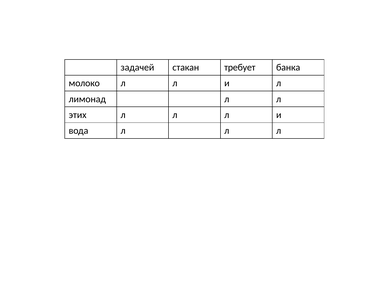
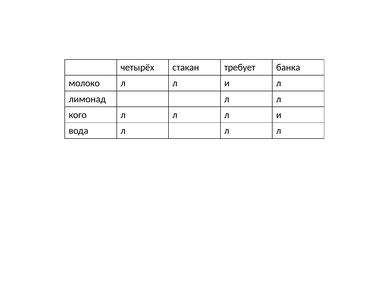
задачей: задачей -> четырёх
этих: этих -> кого
